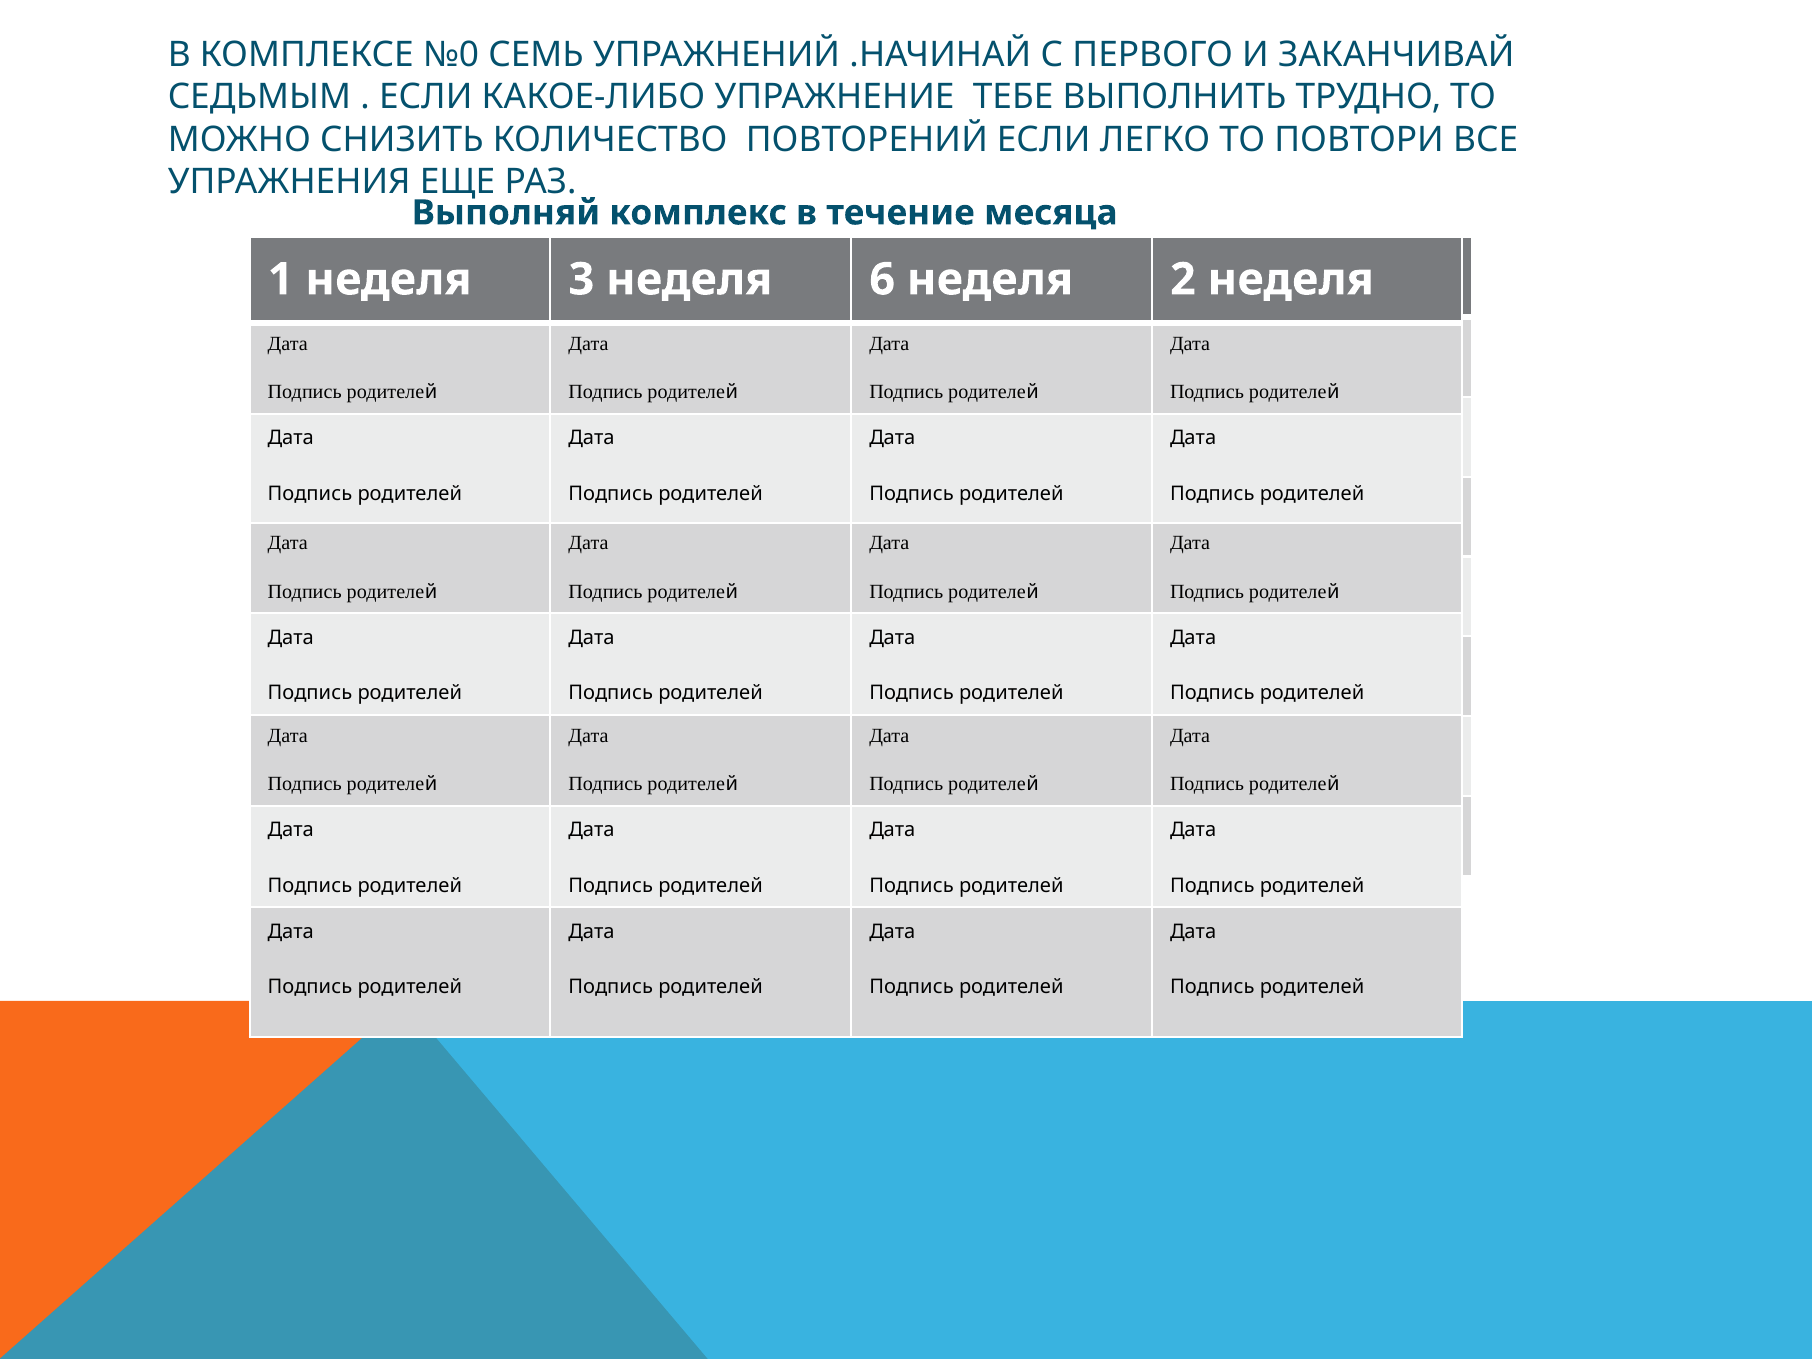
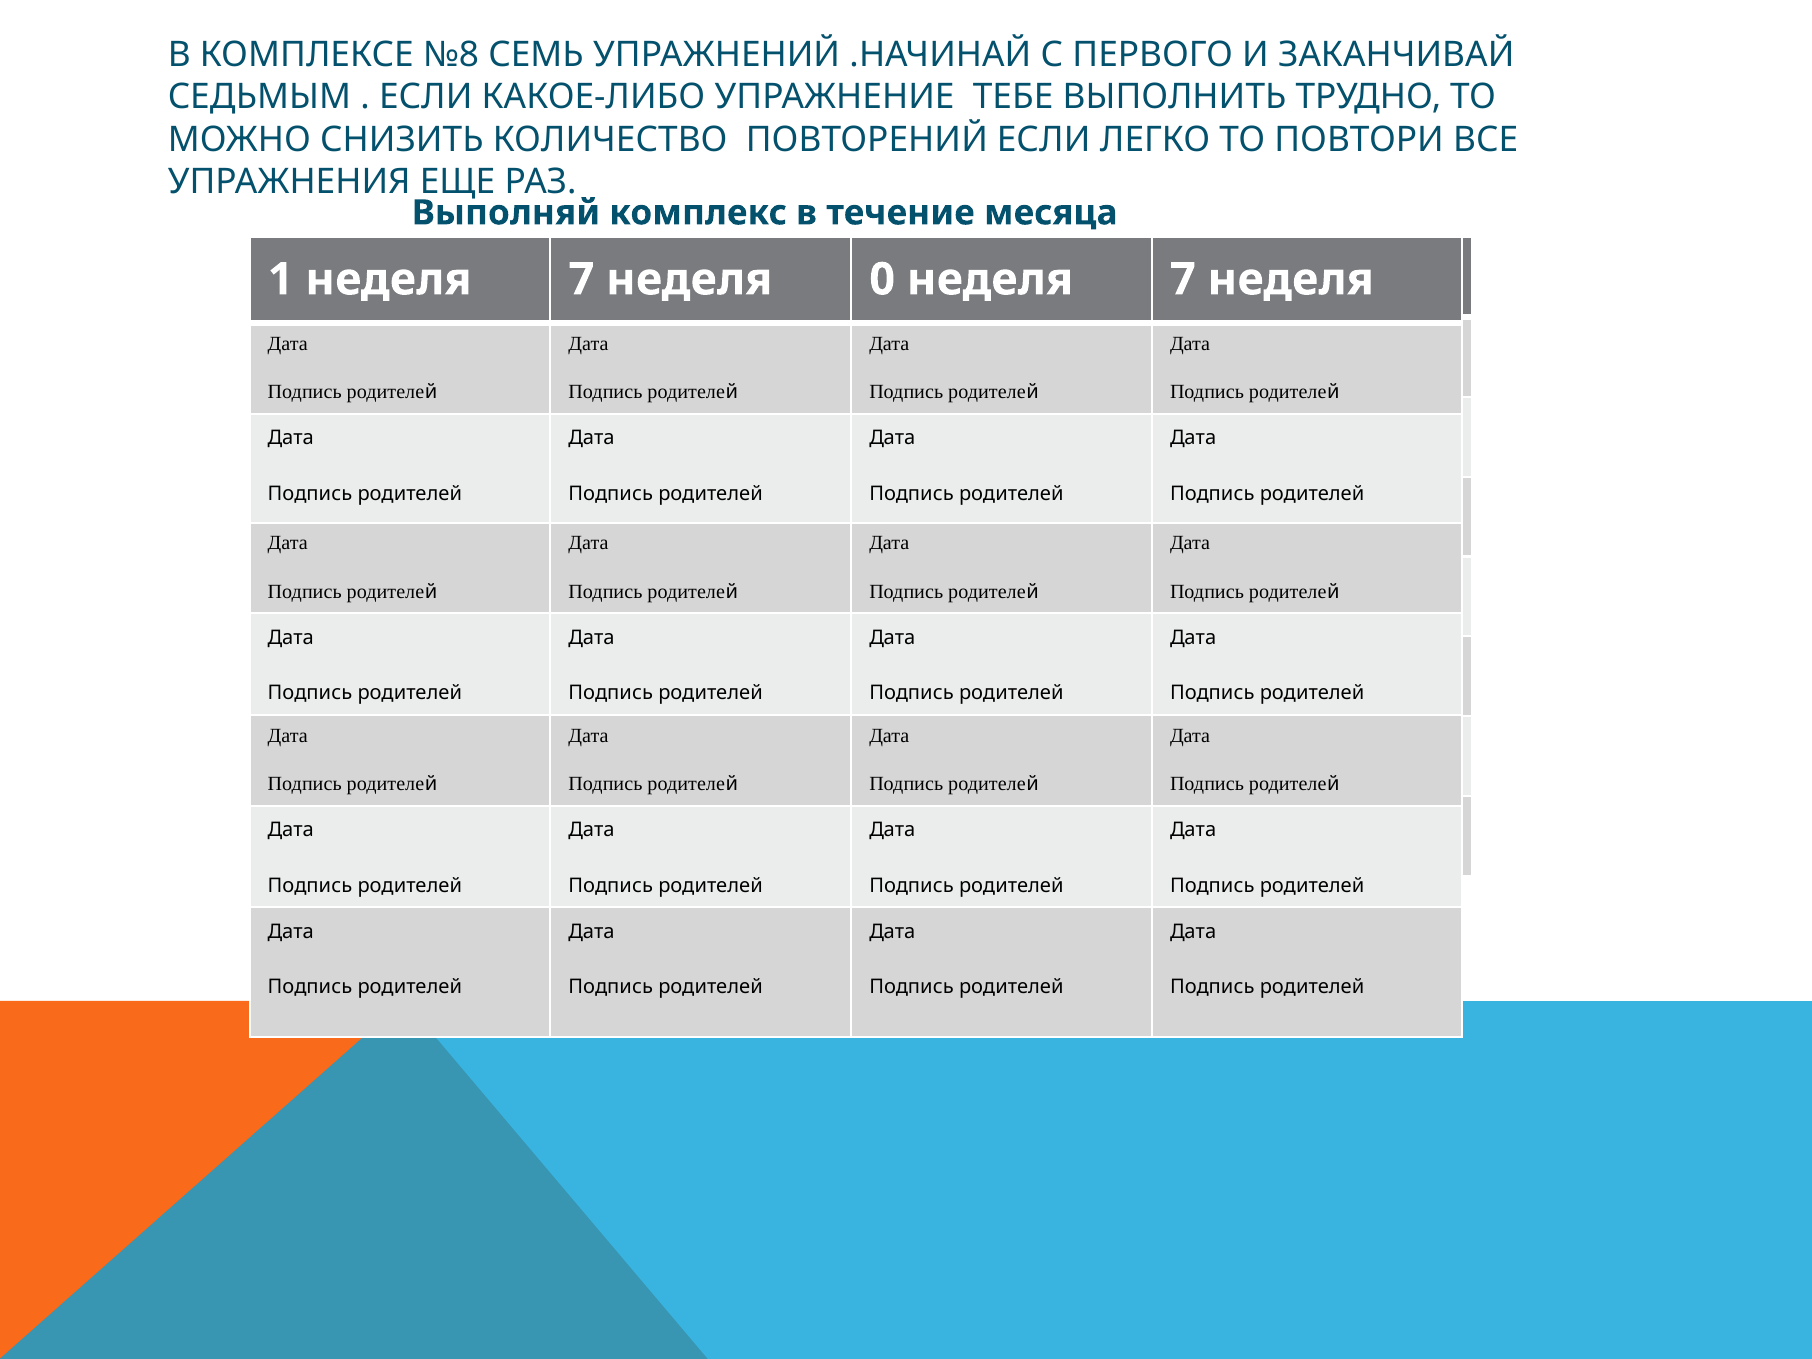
№0: №0 -> №8
1 неделя 3: 3 -> 7
6: 6 -> 0
2 at (1183, 280): 2 -> 7
